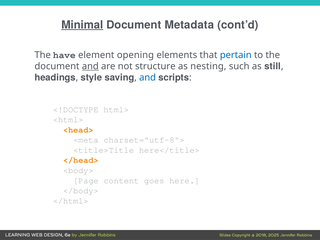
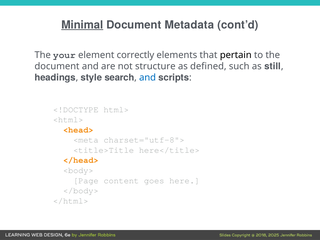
have: have -> your
opening: opening -> correctly
pertain colour: blue -> black
and at (90, 66) underline: present -> none
nesting: nesting -> defined
saving: saving -> search
